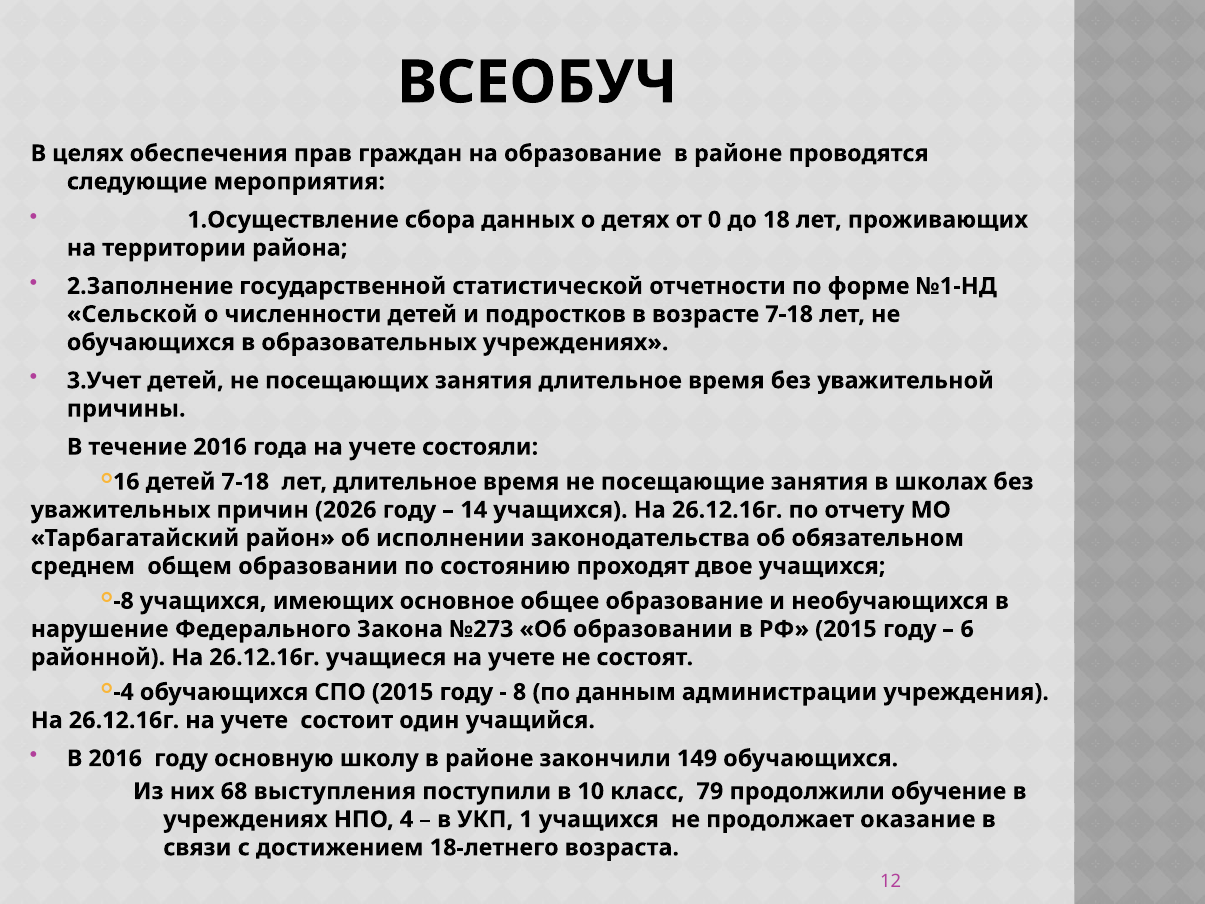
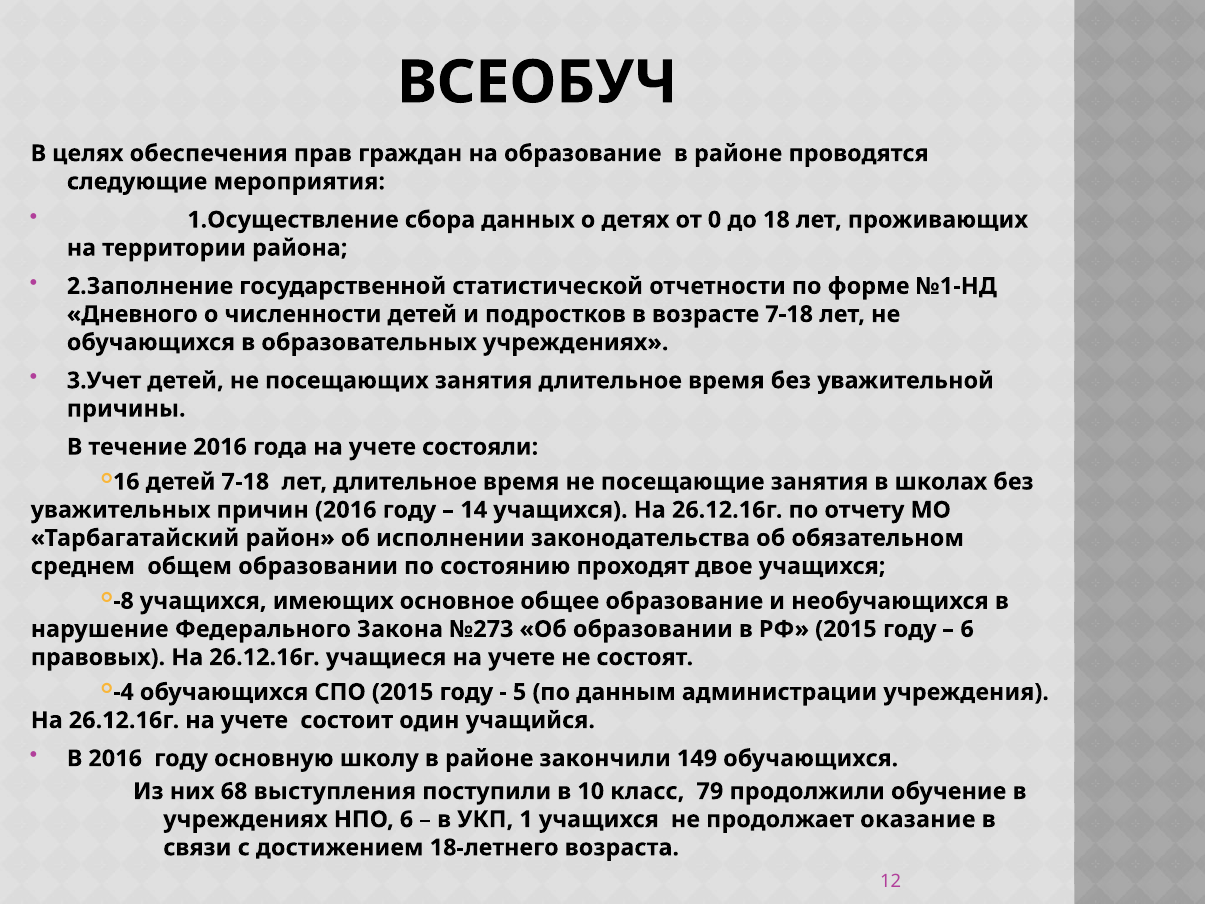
Сельской: Сельской -> Дневного
причин 2026: 2026 -> 2016
районной: районной -> правовых
8: 8 -> 5
НПО 4: 4 -> 6
